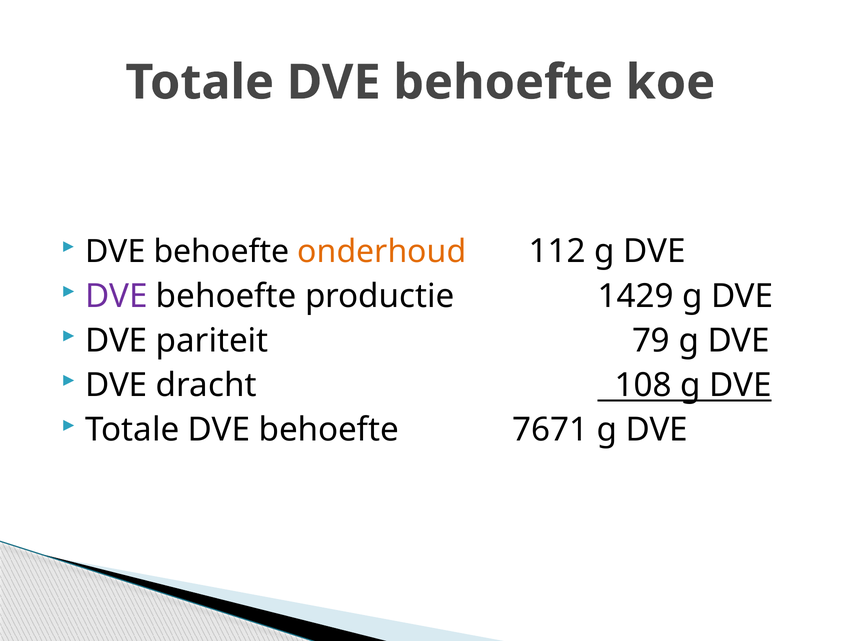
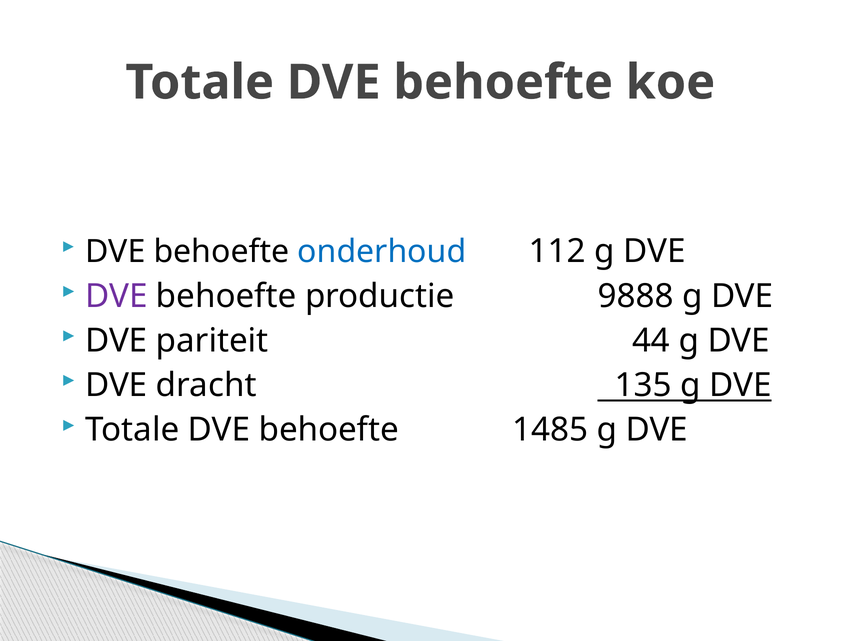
onderhoud colour: orange -> blue
1429: 1429 -> 9888
79: 79 -> 44
108: 108 -> 135
7671: 7671 -> 1485
